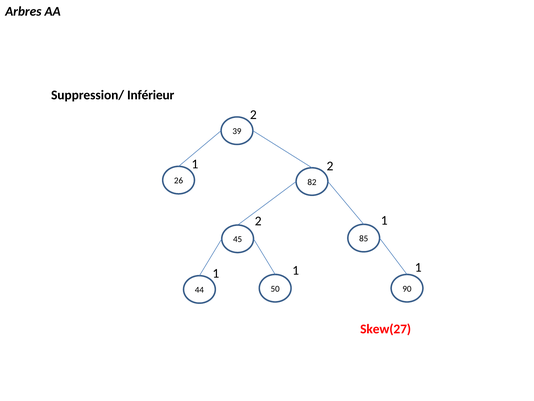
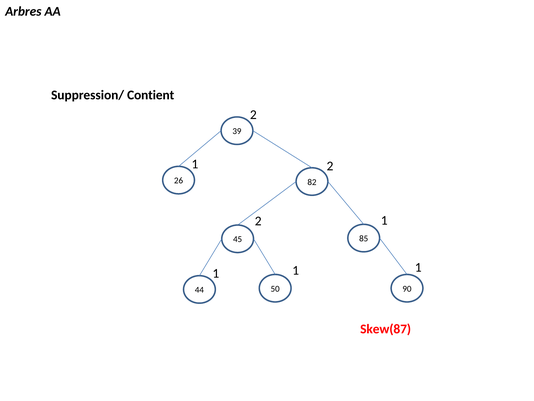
Inférieur: Inférieur -> Contient
Skew(27: Skew(27 -> Skew(87
